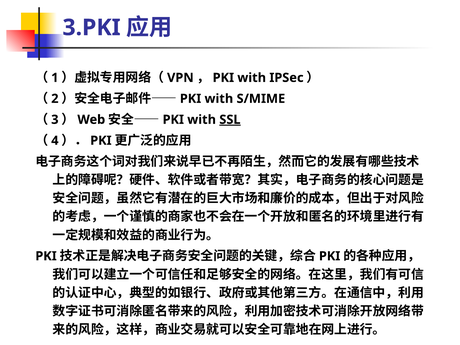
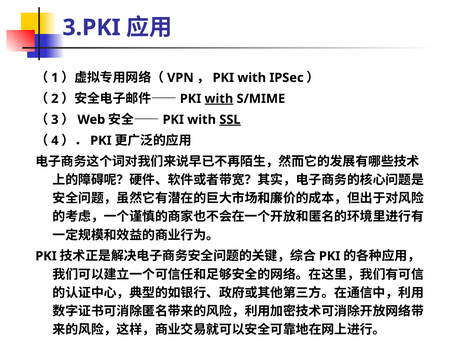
with at (219, 99) underline: none -> present
